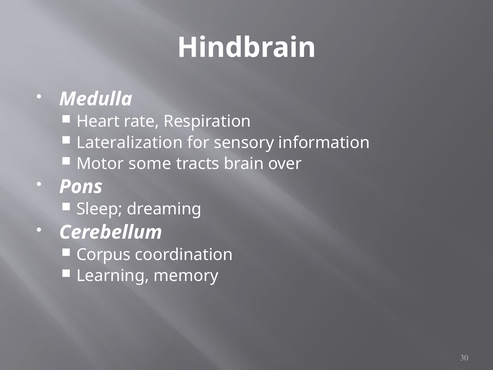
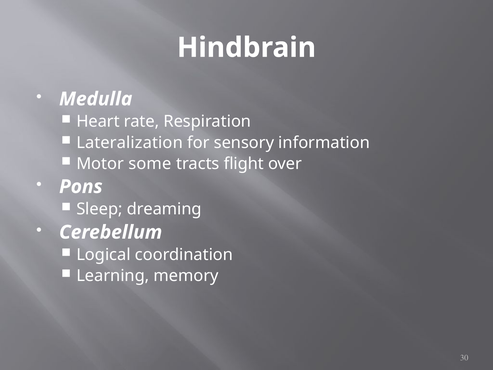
brain: brain -> flight
Corpus: Corpus -> Logical
